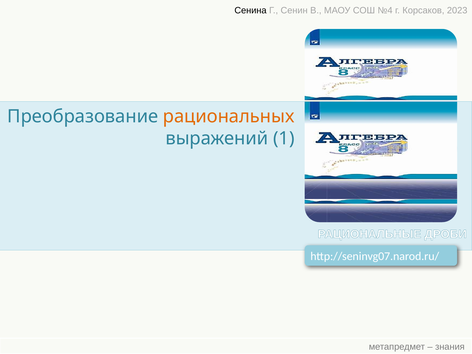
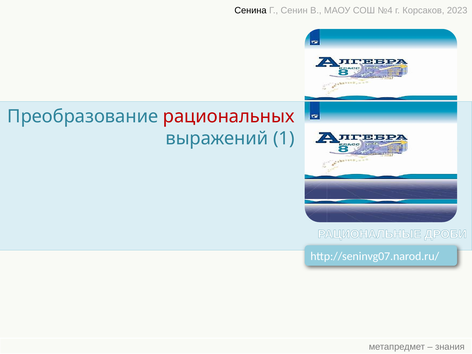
рациональных colour: orange -> red
